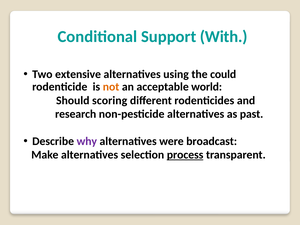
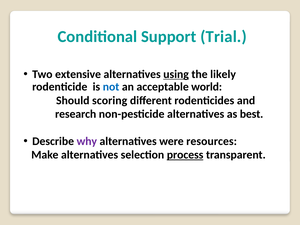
With: With -> Trial
using underline: none -> present
could: could -> likely
not colour: orange -> blue
past: past -> best
broadcast: broadcast -> resources
